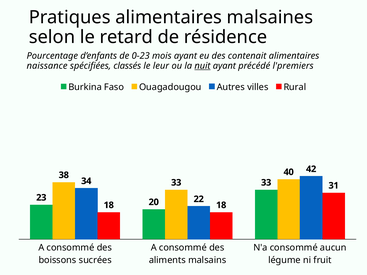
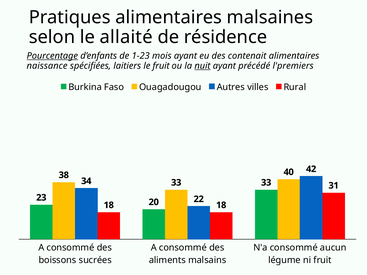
retard: retard -> allaité
Pourcentage underline: none -> present
0-23: 0-23 -> 1-23
classés: classés -> laitiers
le leur: leur -> fruit
